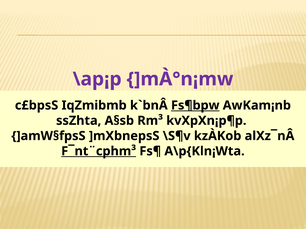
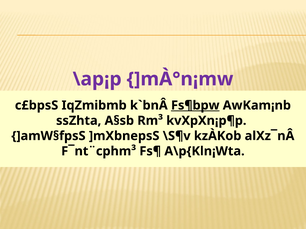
F¯nt¨cphm³ underline: present -> none
